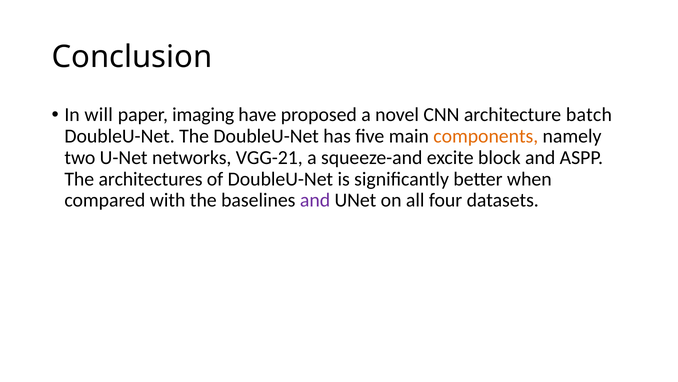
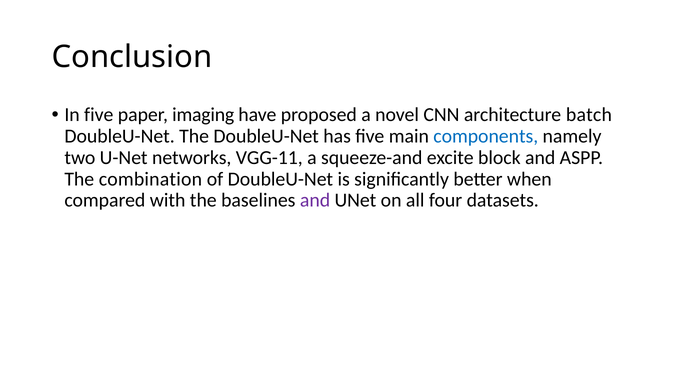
In will: will -> five
components colour: orange -> blue
VGG-21: VGG-21 -> VGG-11
architectures: architectures -> combination
